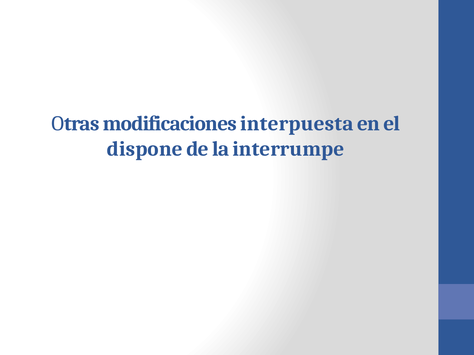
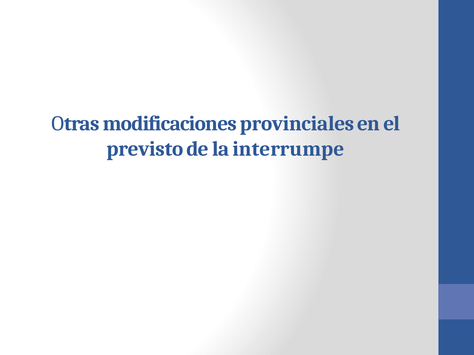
interpuesta: interpuesta -> provinciales
dispone: dispone -> previsto
